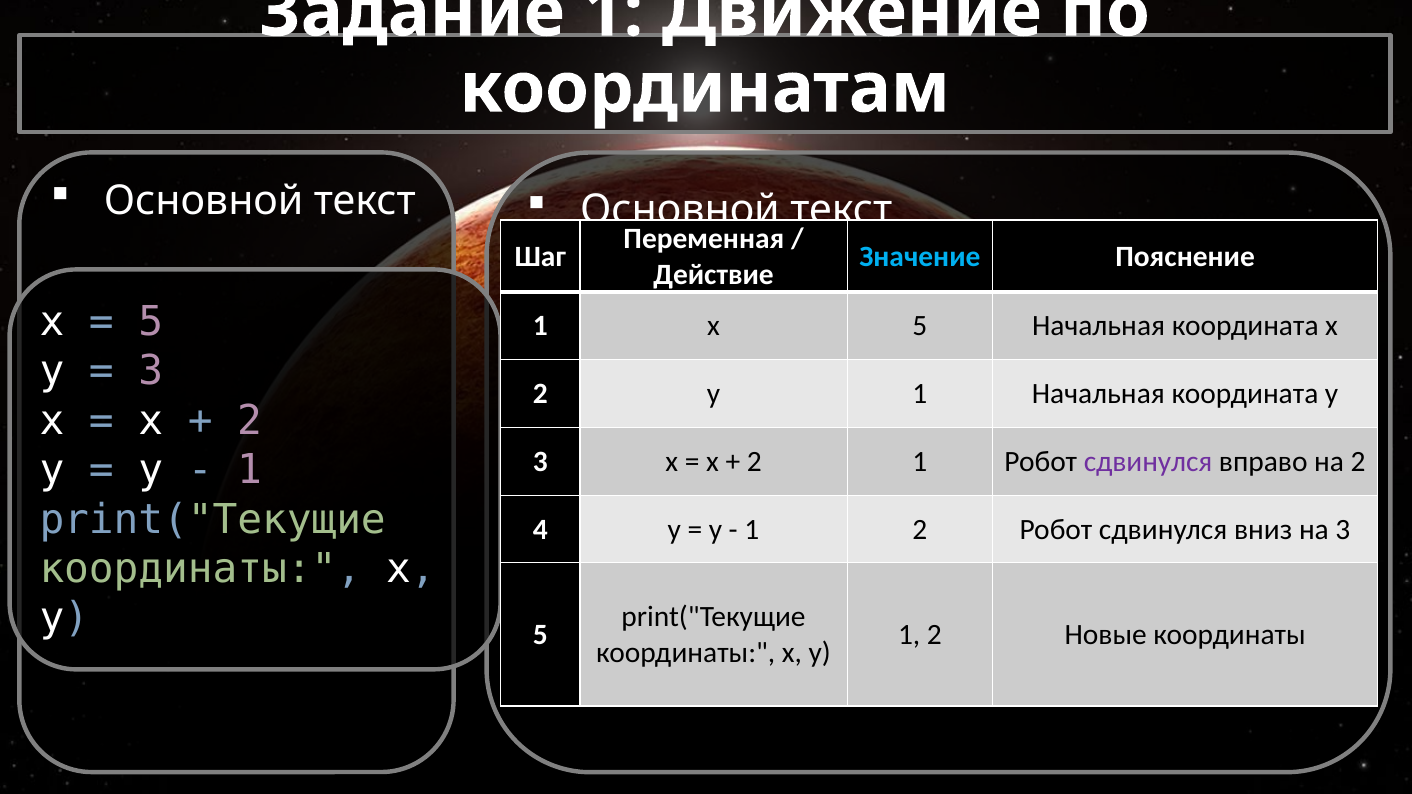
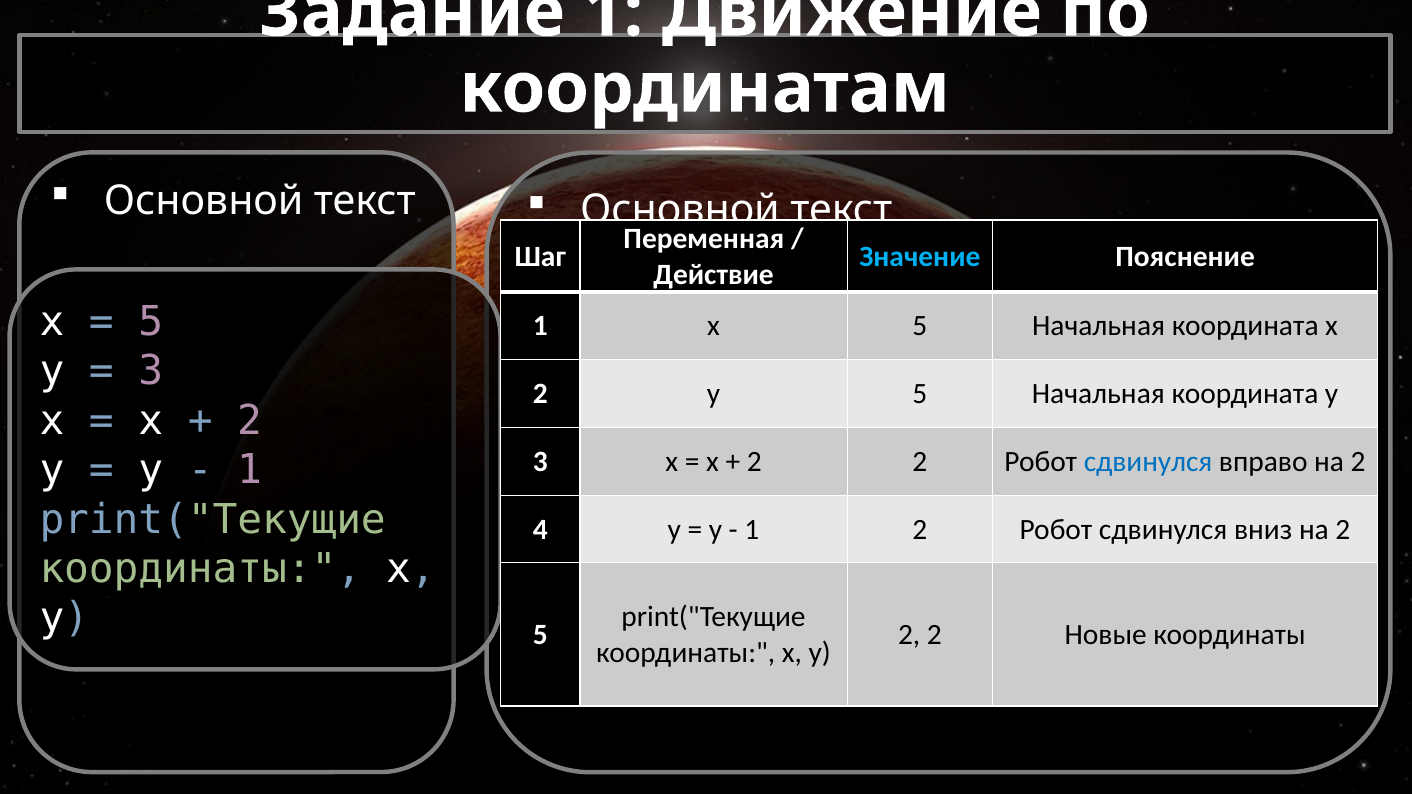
2 y 1: 1 -> 5
1 at (920, 462): 1 -> 2
сдвинулся at (1148, 462) colour: purple -> blue
вниз на 3: 3 -> 2
1 at (909, 635): 1 -> 2
